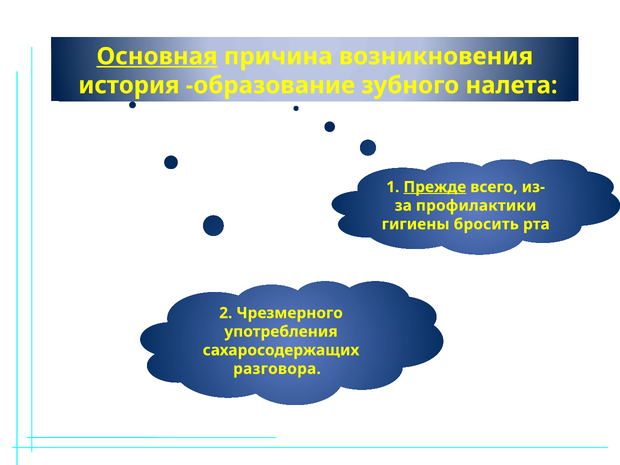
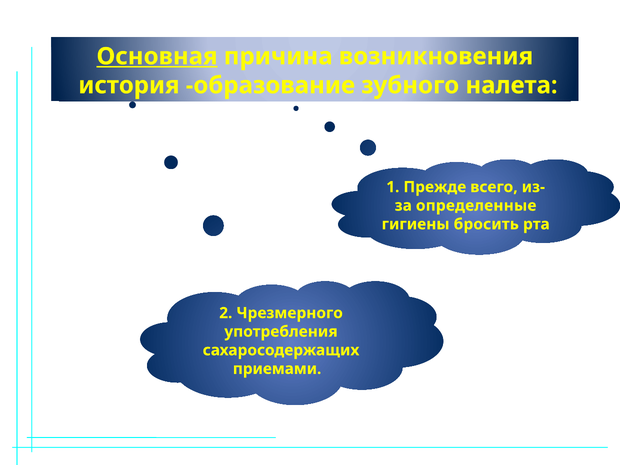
Прежде underline: present -> none
профилактики: профилактики -> определенные
разговора: разговора -> приемами
